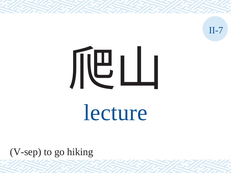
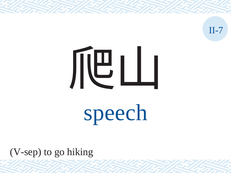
lecture: lecture -> speech
